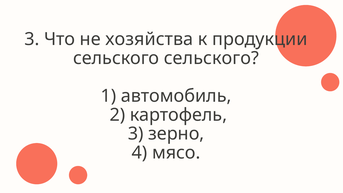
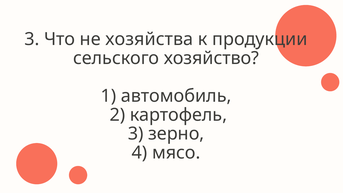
сельского сельского: сельского -> хозяйство
